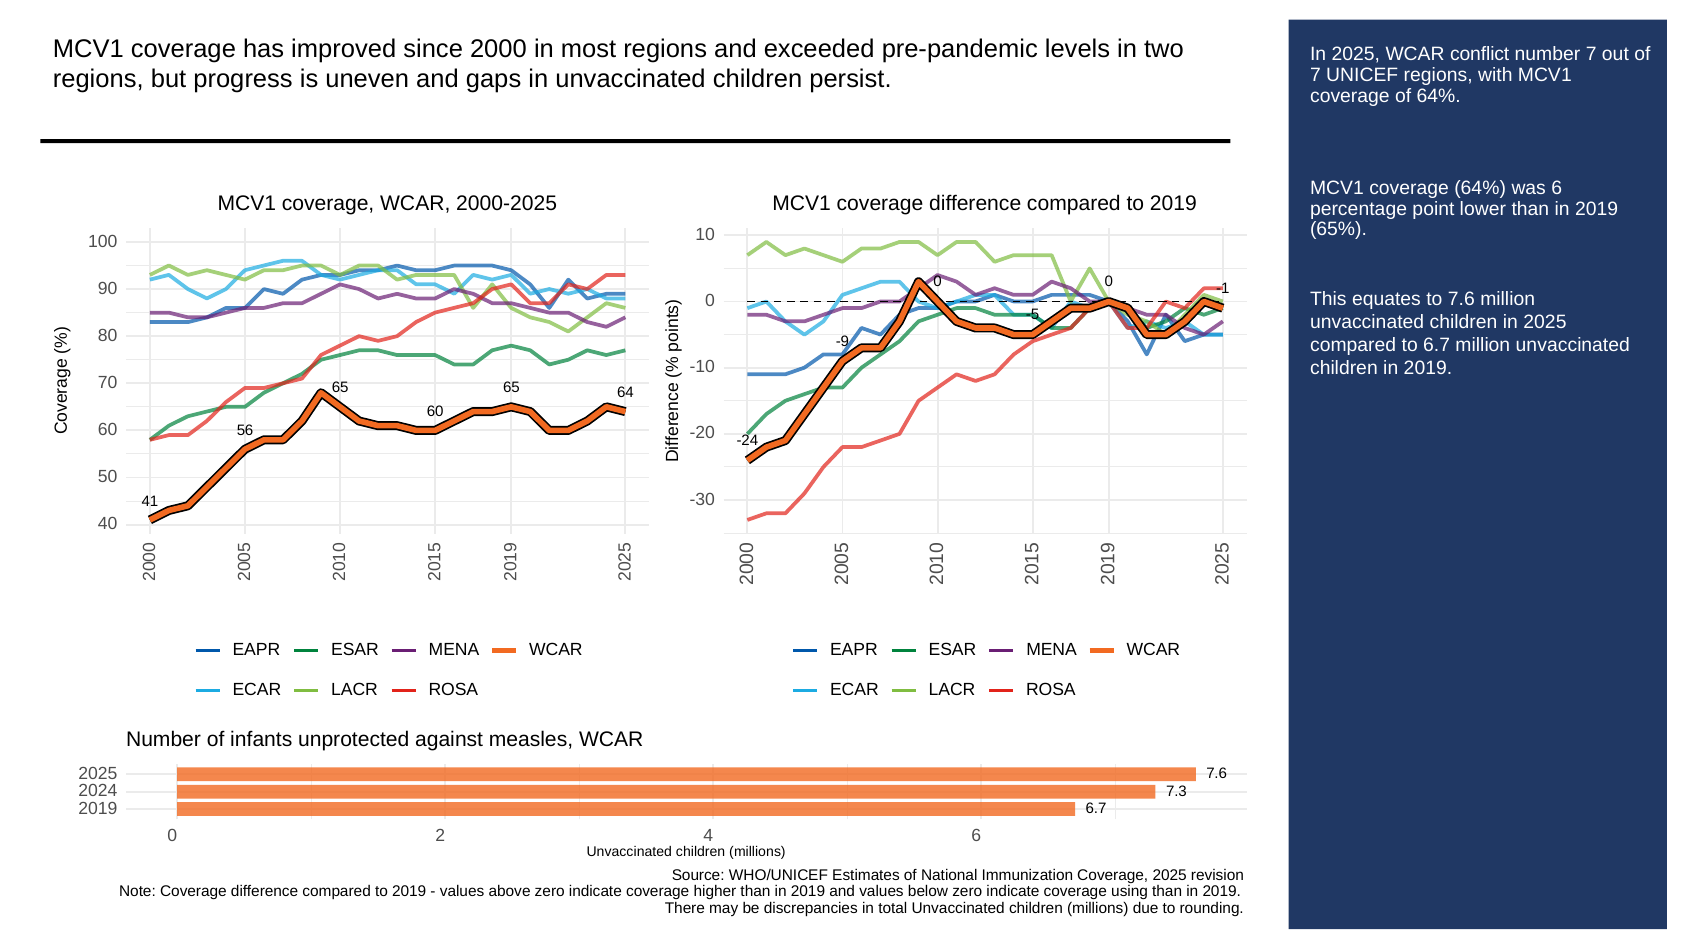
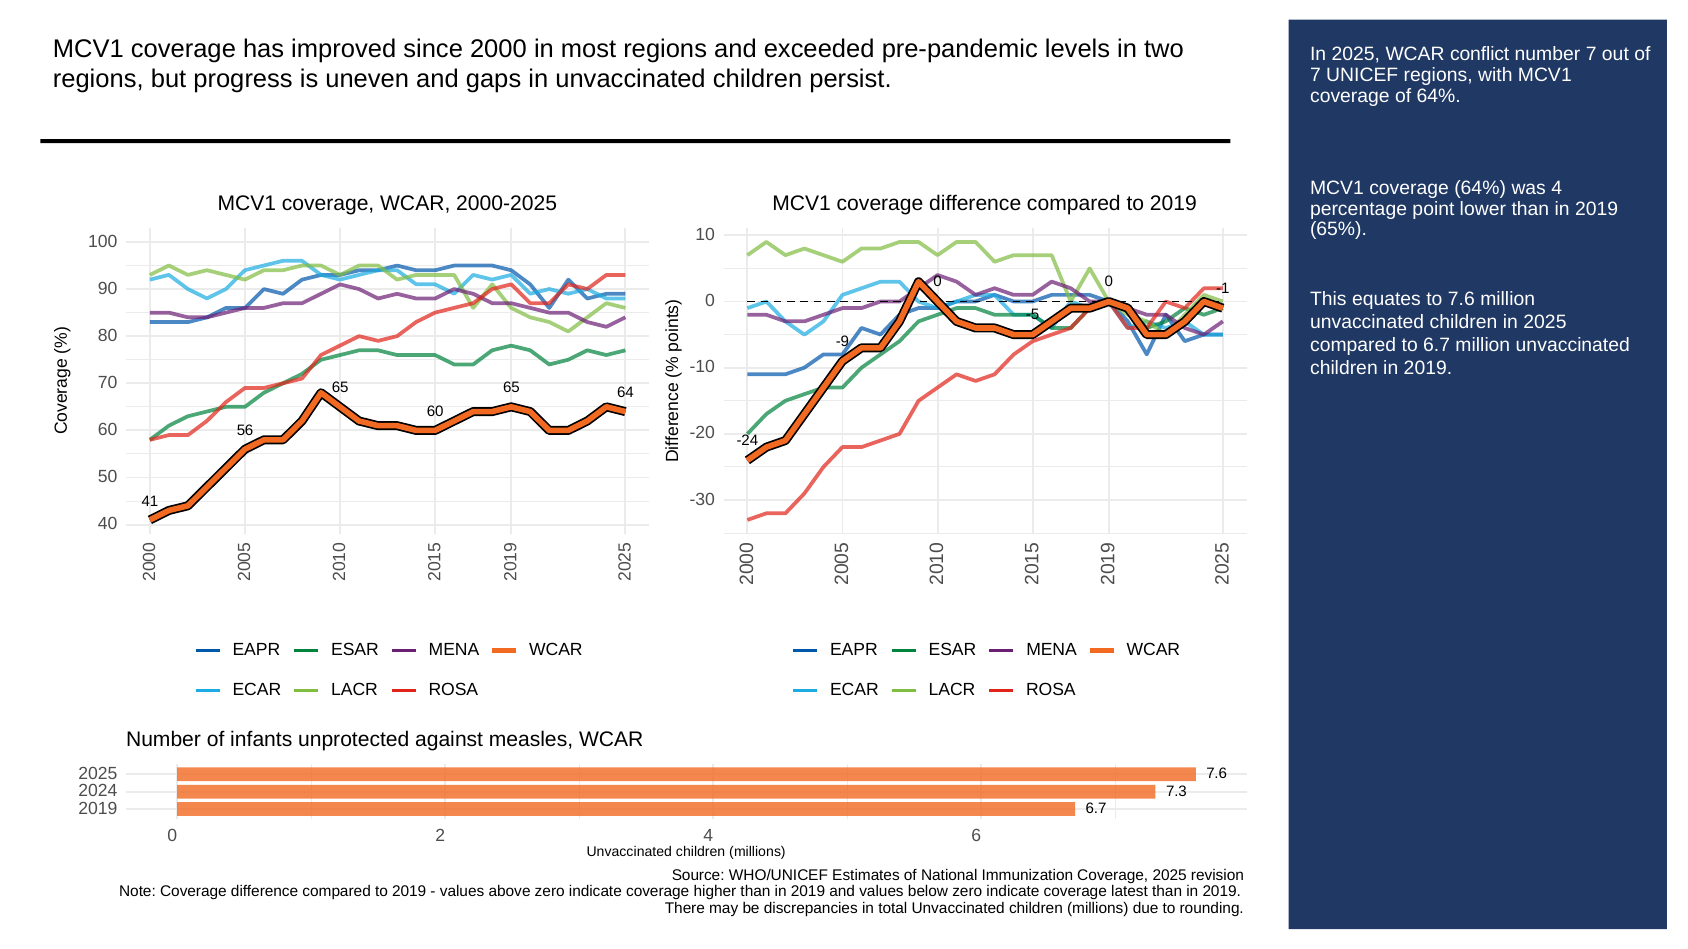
was 6: 6 -> 4
using: using -> latest
